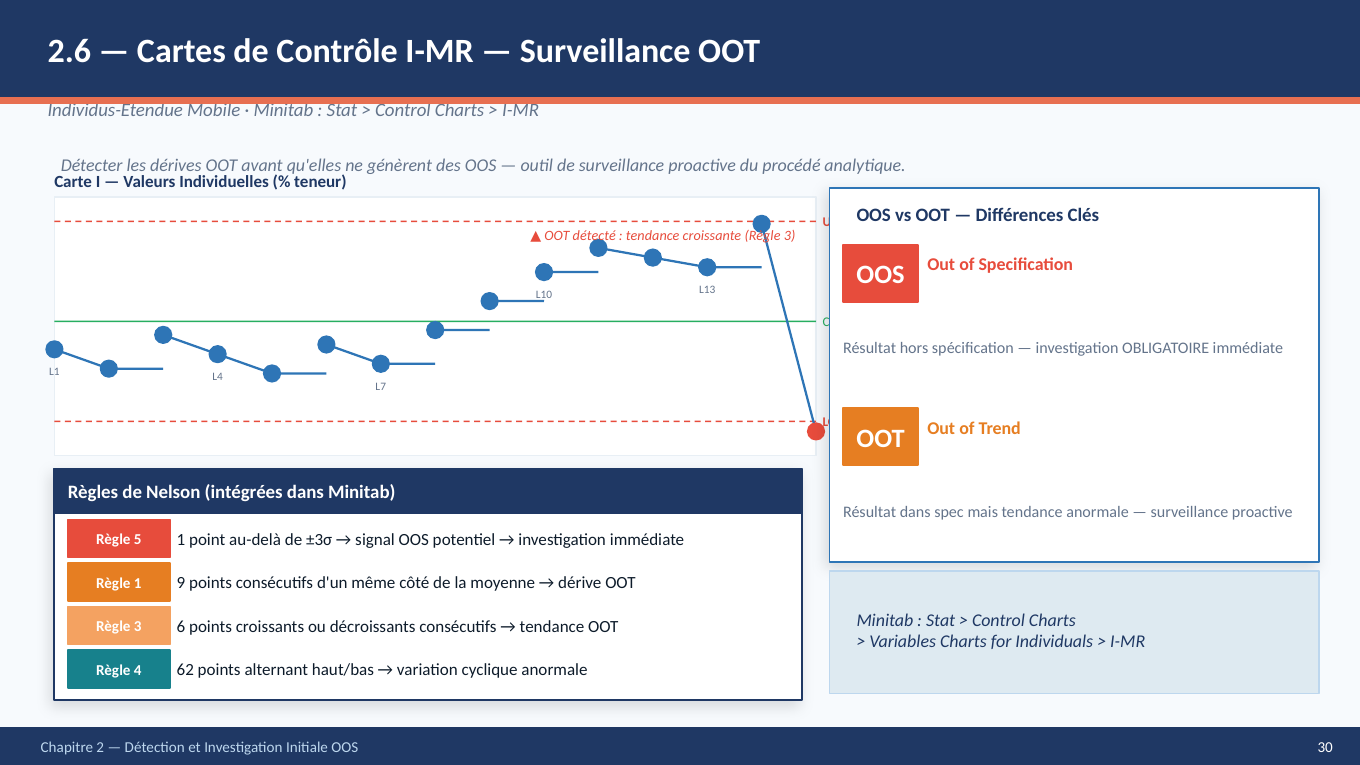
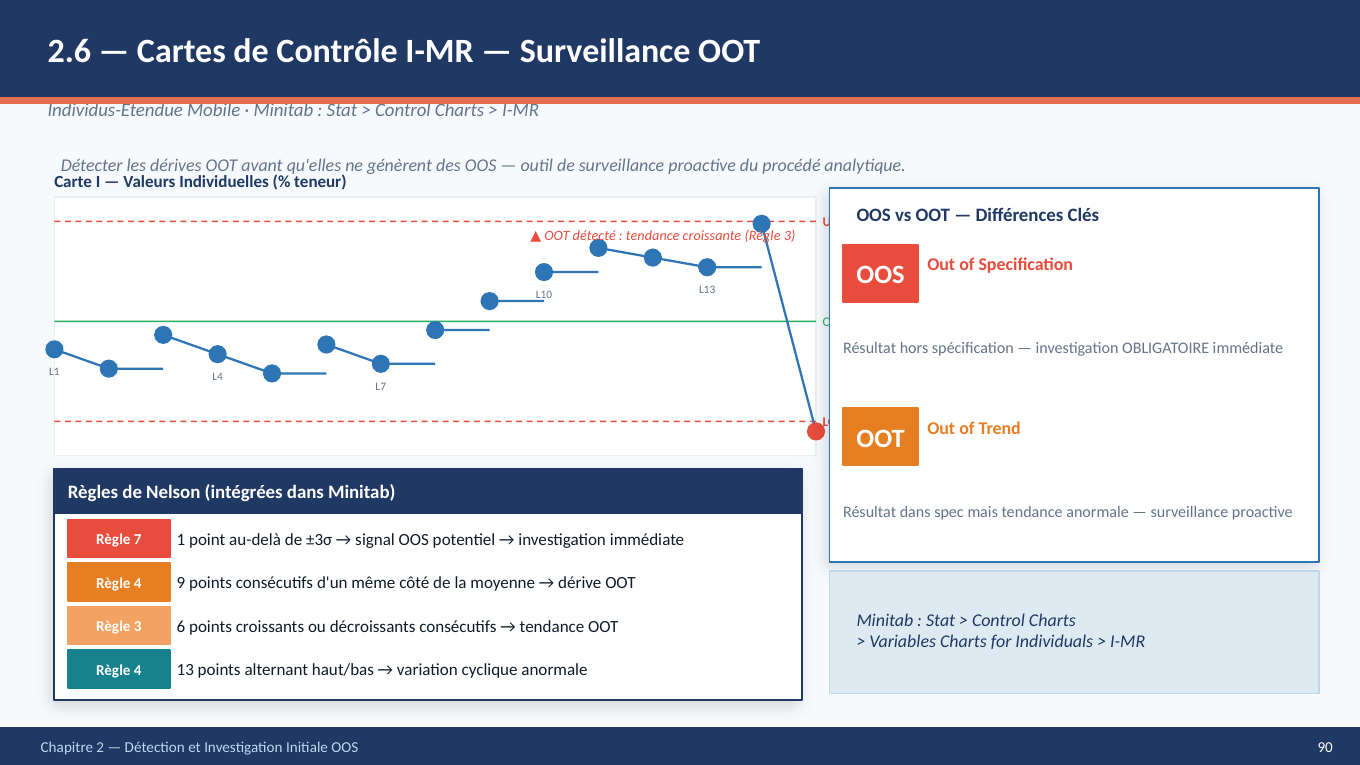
5: 5 -> 7
1 at (138, 583): 1 -> 4
62: 62 -> 13
30: 30 -> 90
